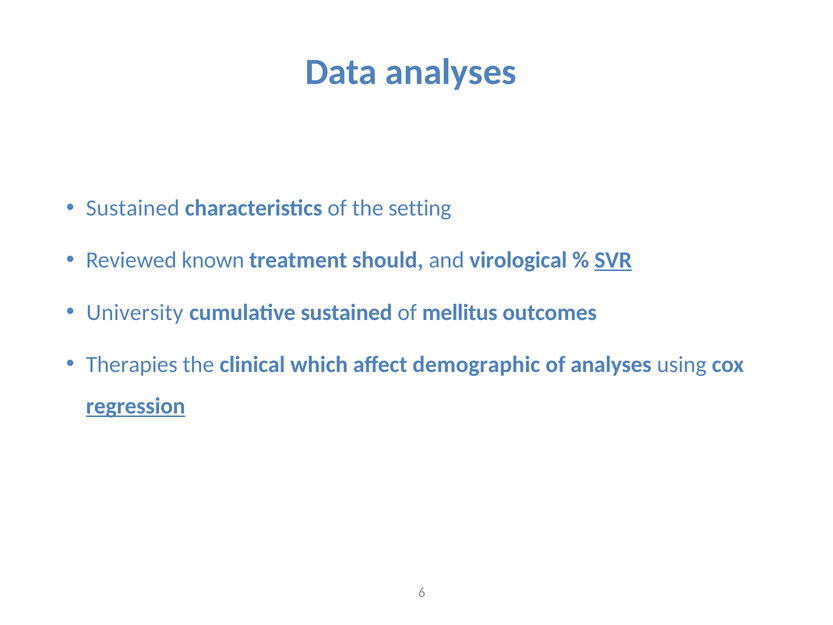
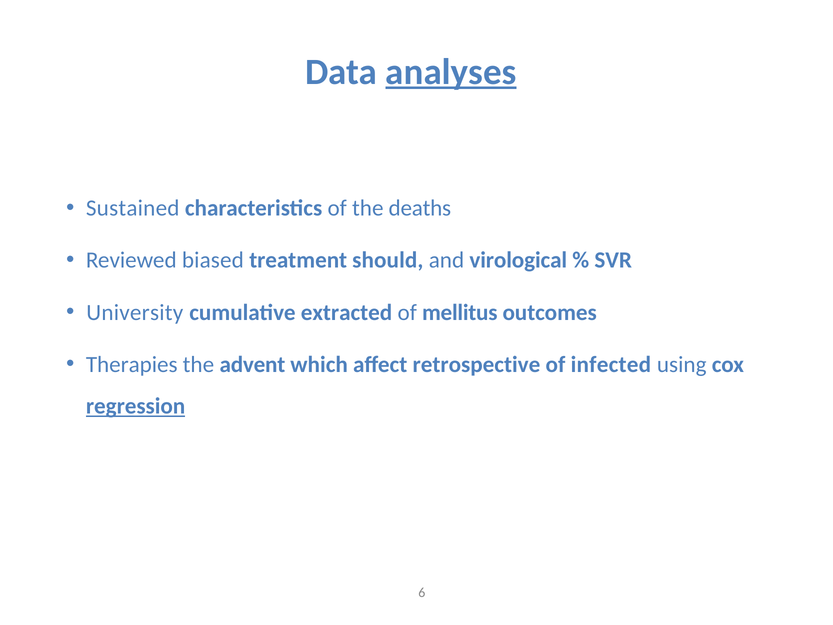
analyses at (451, 72) underline: none -> present
setting: setting -> deaths
known: known -> biased
SVR underline: present -> none
cumulative sustained: sustained -> extracted
clinical: clinical -> advent
demographic: demographic -> retrospective
of analyses: analyses -> infected
